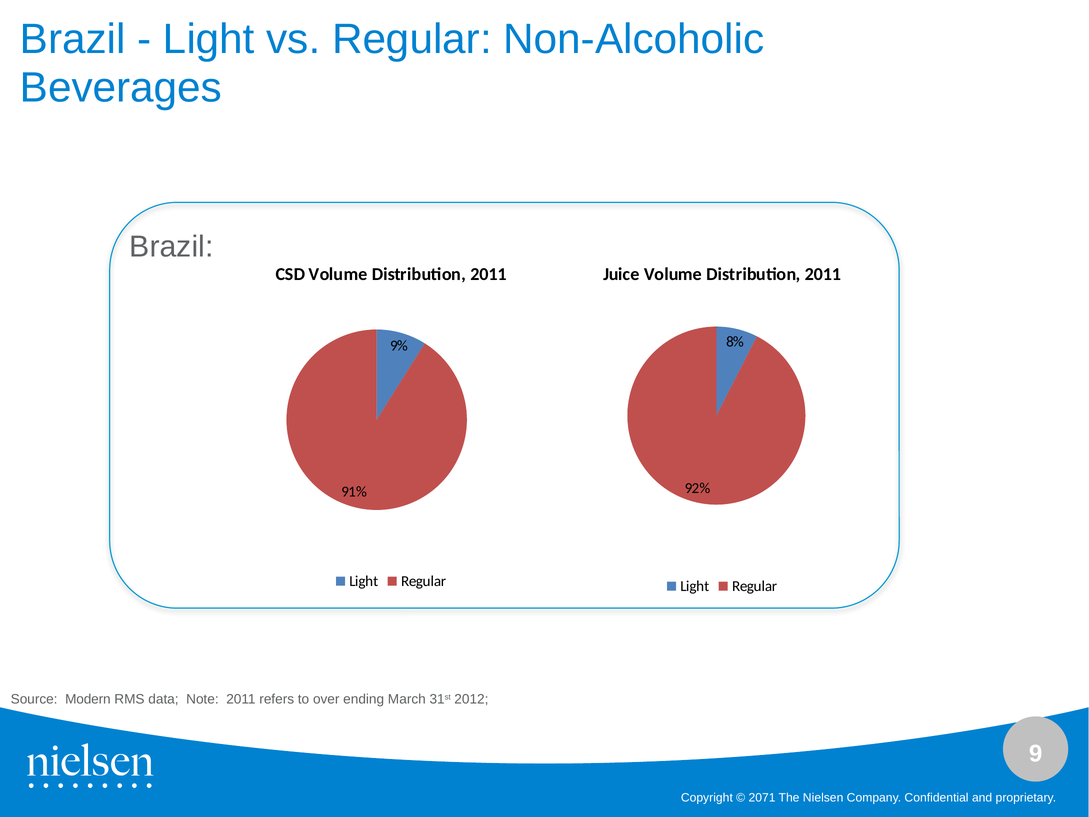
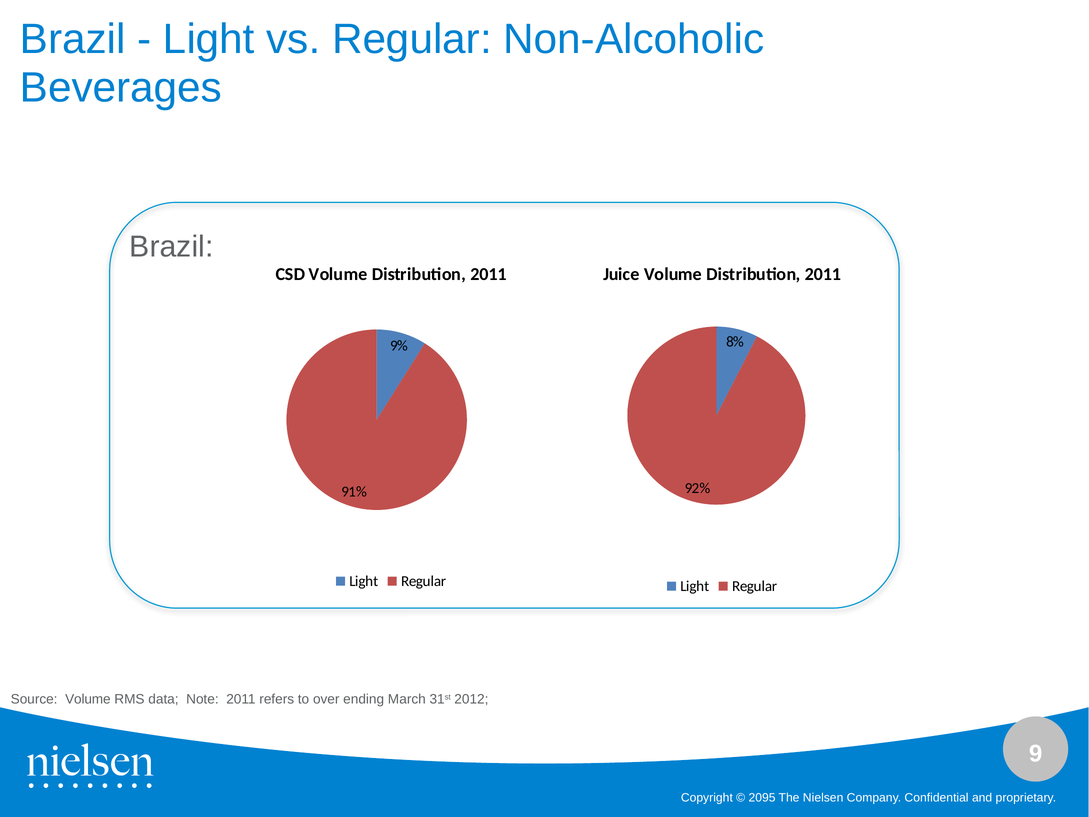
Source Modern: Modern -> Volume
2071: 2071 -> 2095
